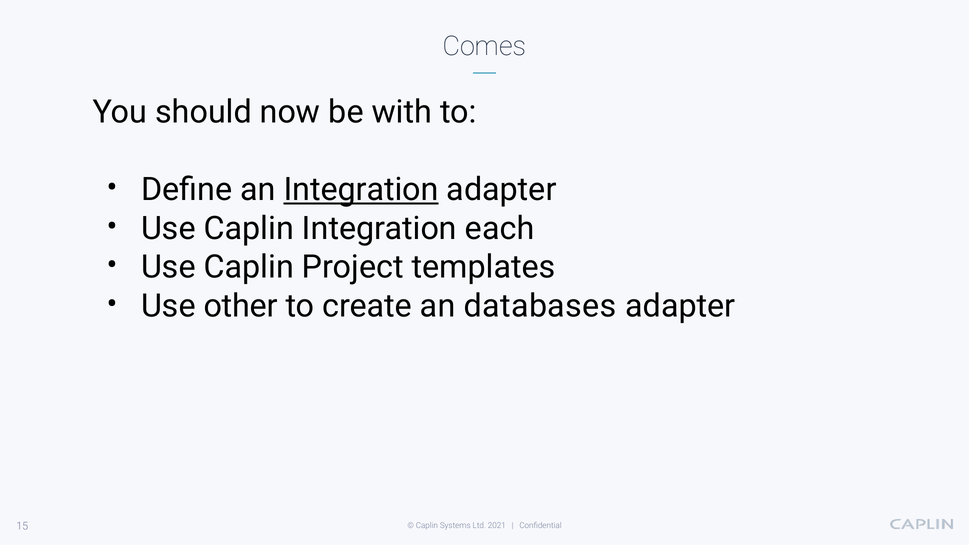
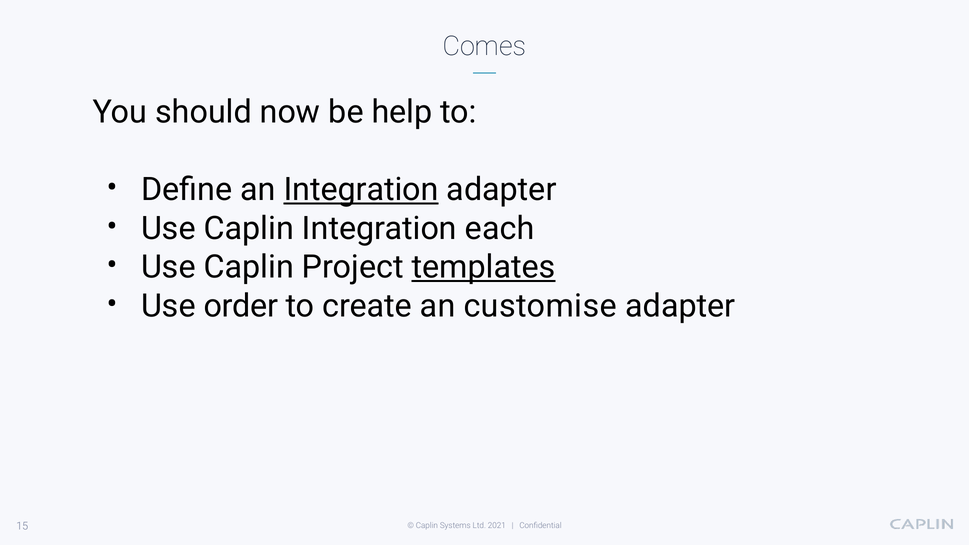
with: with -> help
templates underline: none -> present
other: other -> order
databases: databases -> customise
